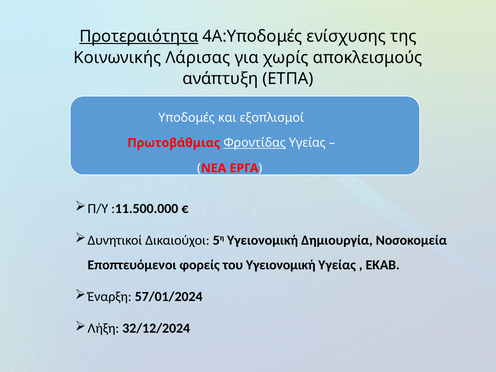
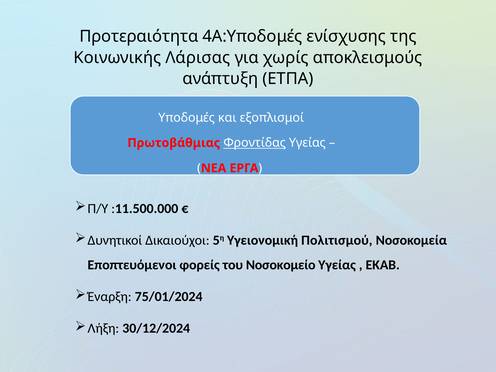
Προτεραιότητα underline: present -> none
Δημιουργία: Δημιουργία -> Πολιτισμού
του Υγειονομική: Υγειονομική -> Νοσοκομείο
57/01/2024: 57/01/2024 -> 75/01/2024
32/12/2024: 32/12/2024 -> 30/12/2024
